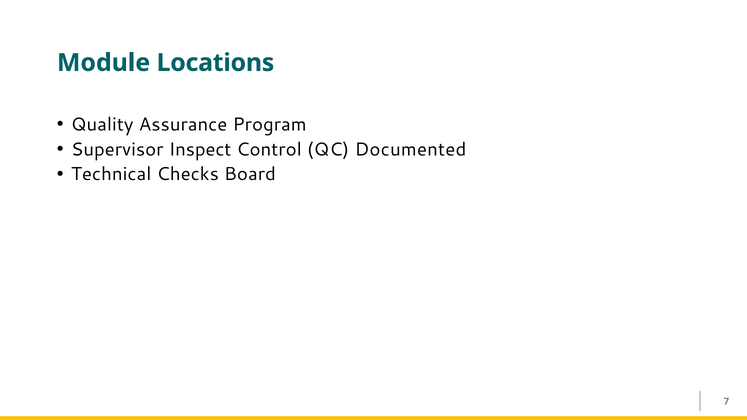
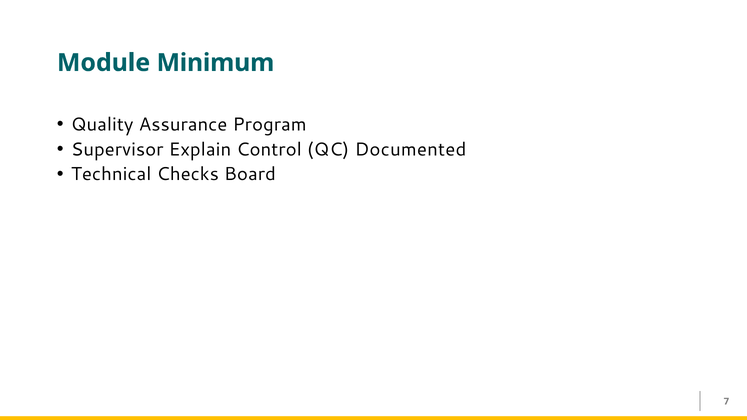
Locations: Locations -> Minimum
Inspect: Inspect -> Explain
